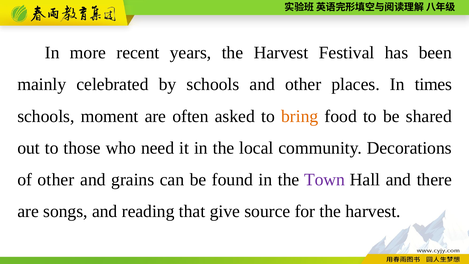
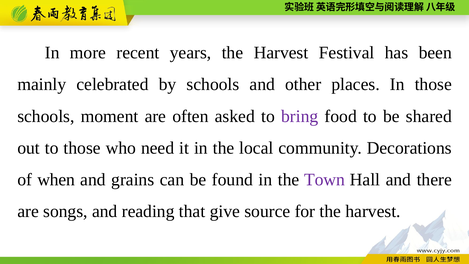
In times: times -> those
bring colour: orange -> purple
of other: other -> when
